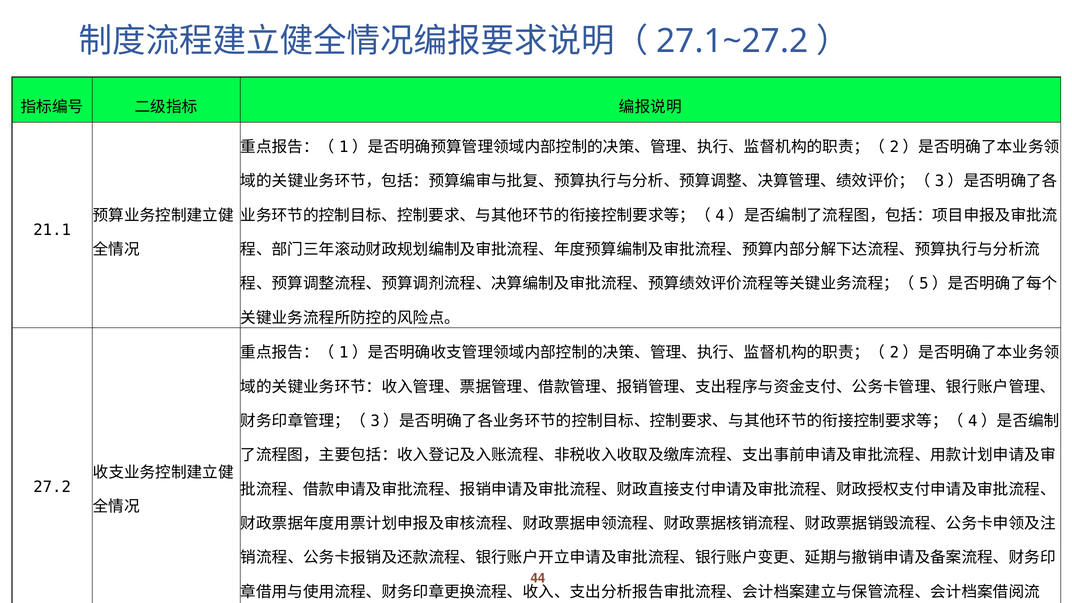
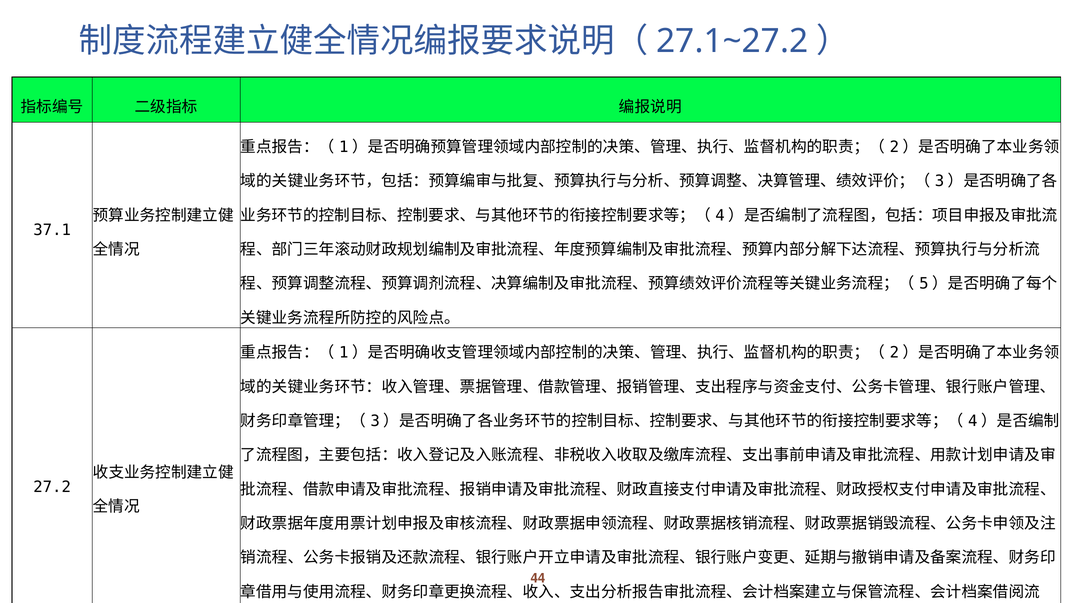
21.1: 21.1 -> 37.1
